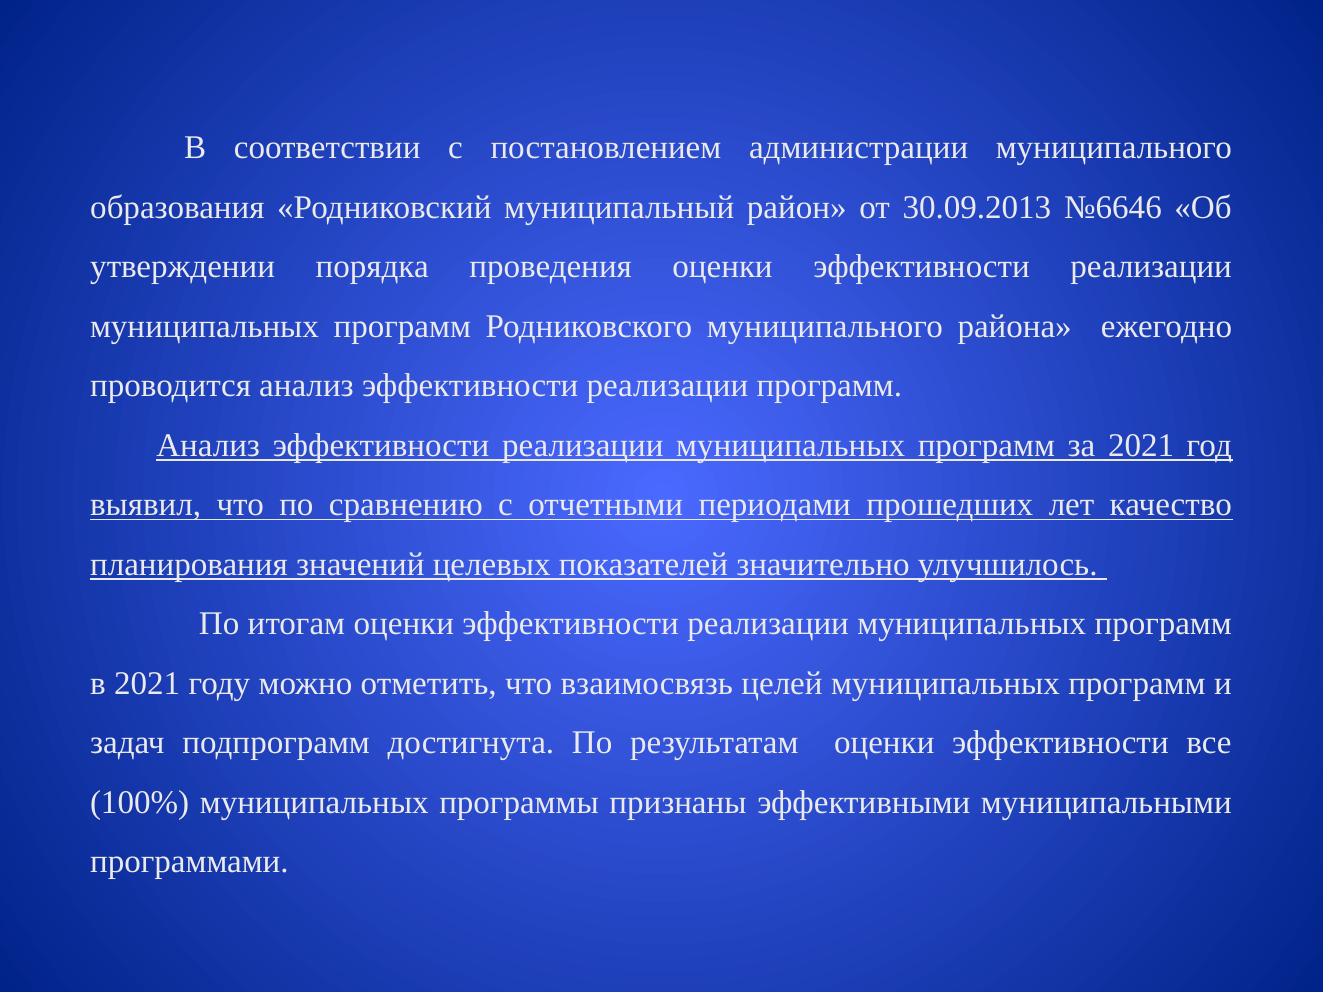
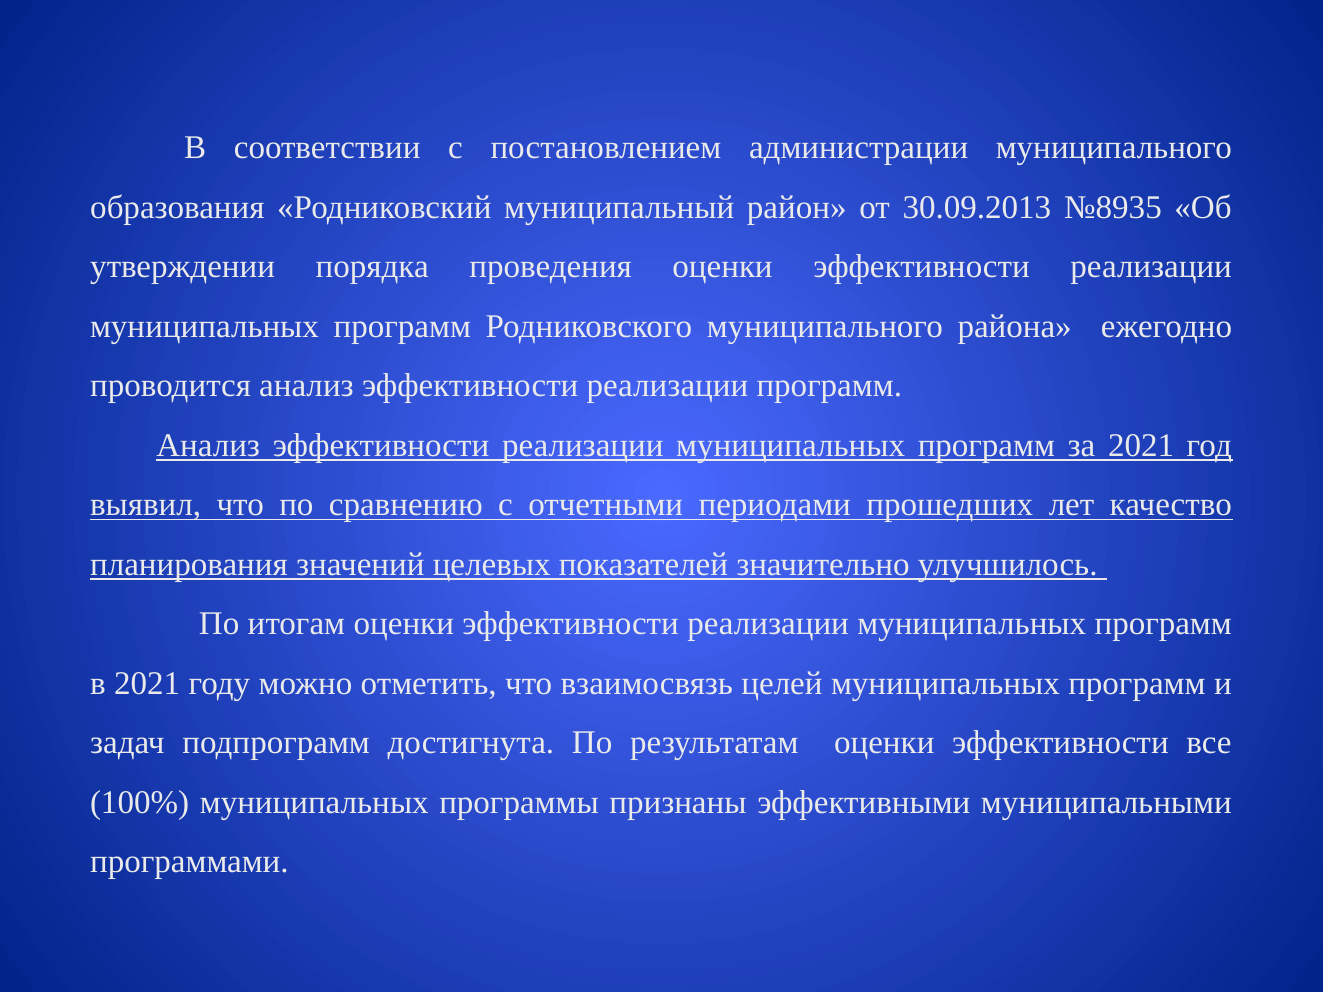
№6646: №6646 -> №8935
